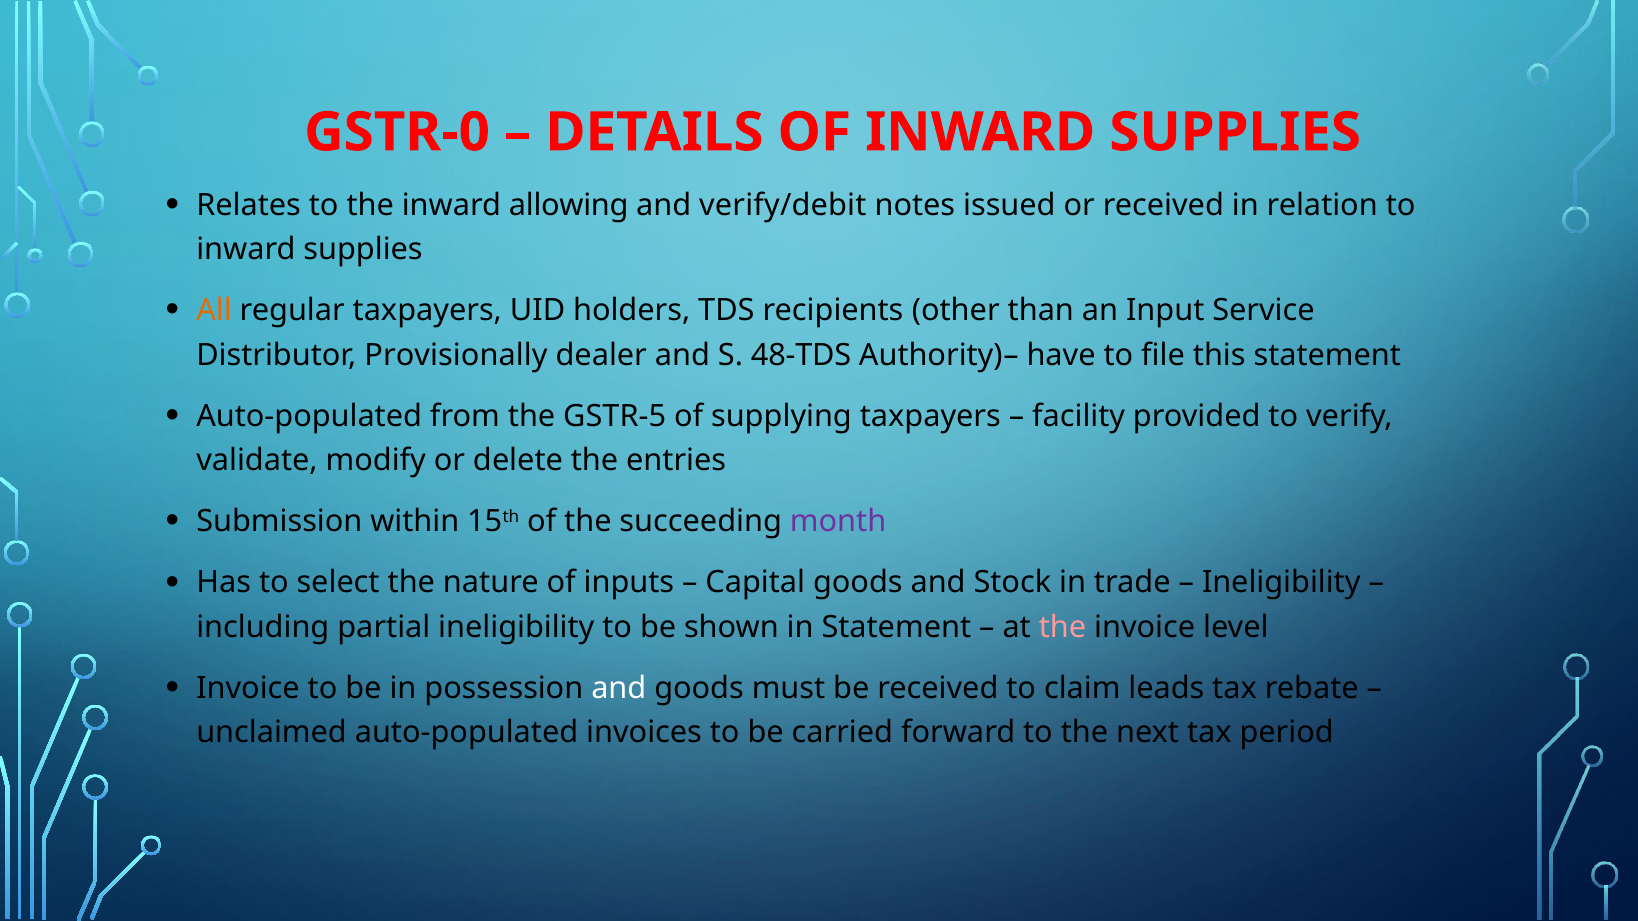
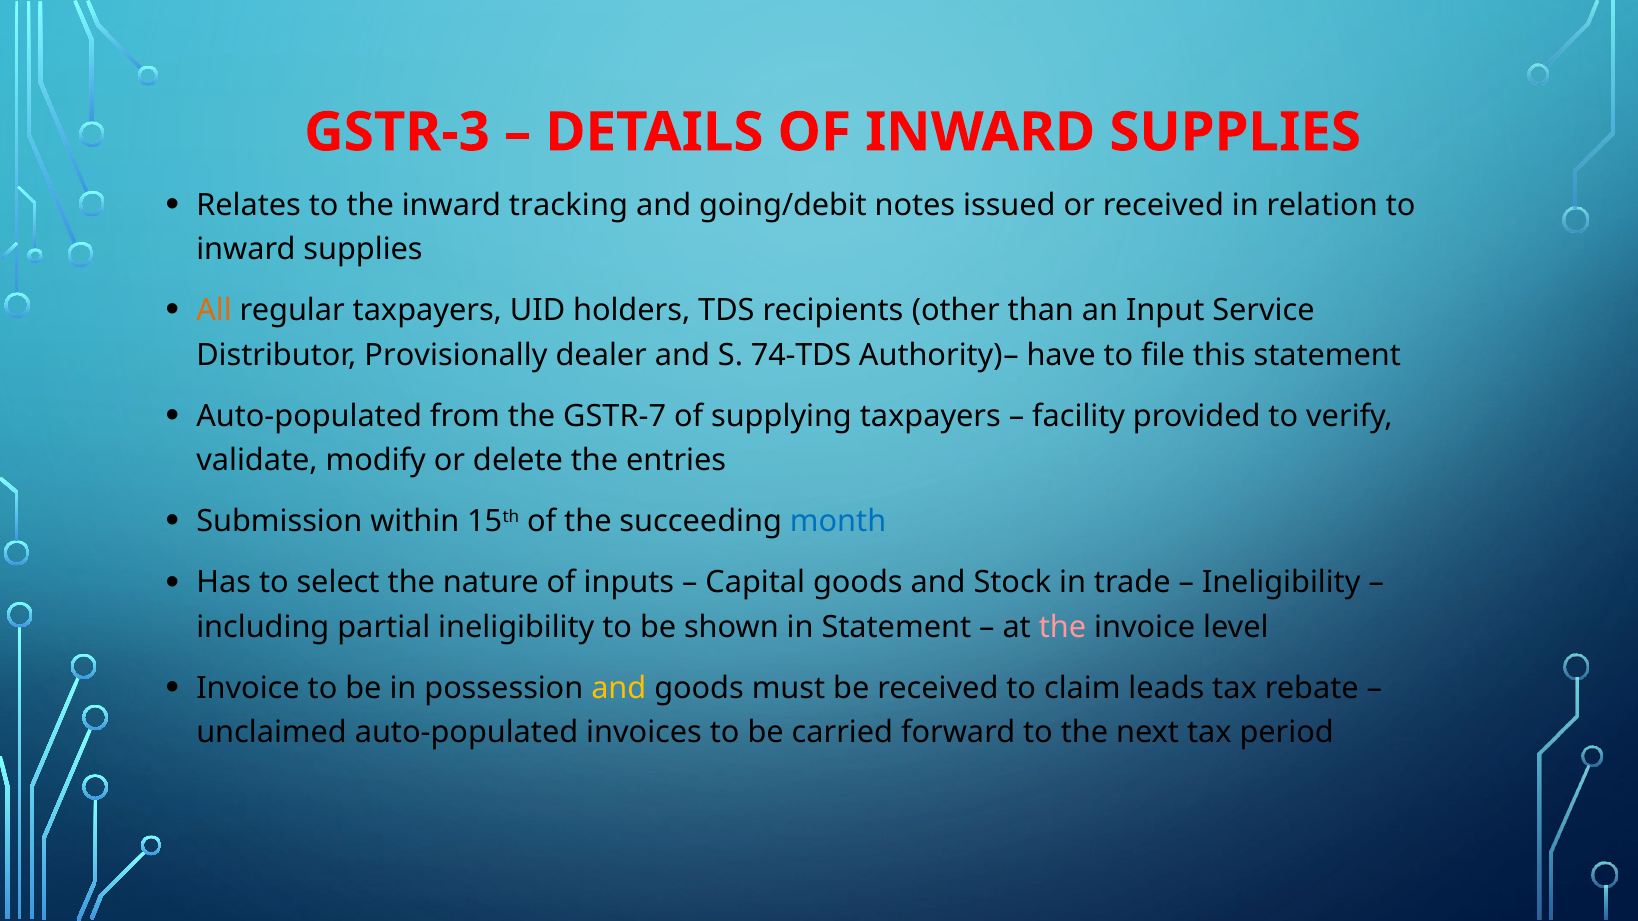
GSTR-0: GSTR-0 -> GSTR-3
allowing: allowing -> tracking
verify/debit: verify/debit -> going/debit
48-TDS: 48-TDS -> 74-TDS
GSTR-5: GSTR-5 -> GSTR-7
month colour: purple -> blue
and at (619, 689) colour: white -> yellow
